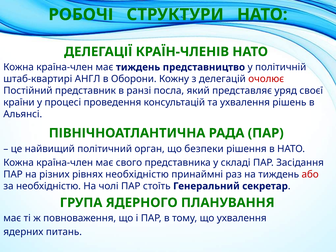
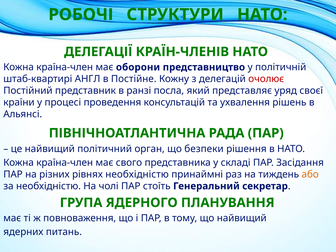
має тиждень: тиждень -> оборони
Оборони: Оборони -> Постійне
або colour: red -> orange
що ухвалення: ухвалення -> найвищий
